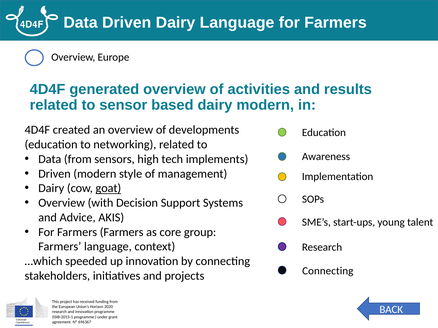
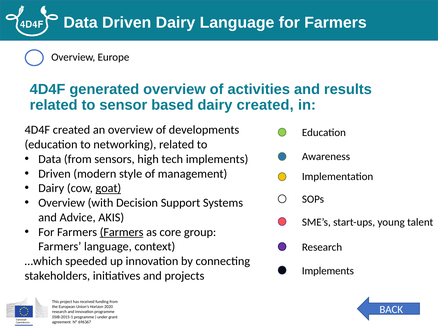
dairy modern: modern -> created
Farmers at (122, 232) underline: none -> present
Connecting at (328, 271): Connecting -> Implements
